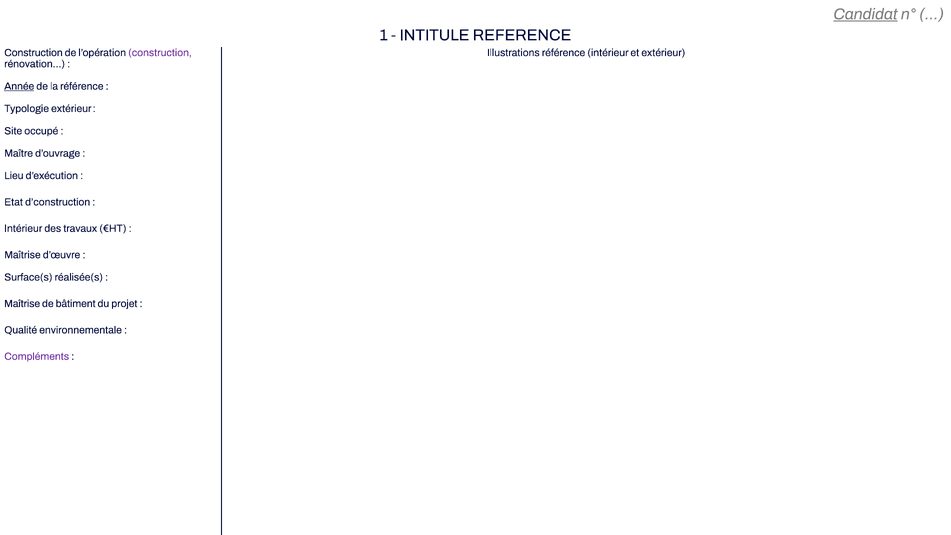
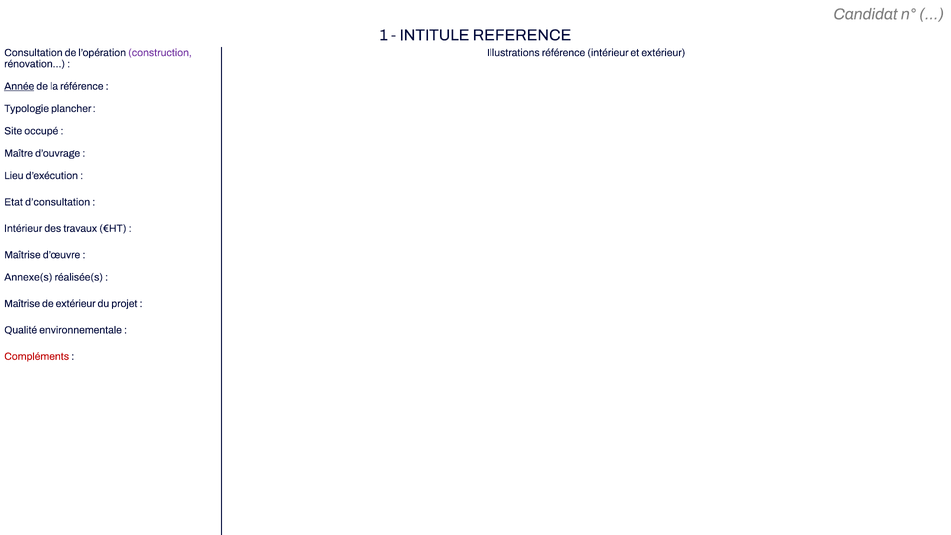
Candidat underline: present -> none
Construction at (33, 53): Construction -> Consultation
Typologie extérieur: extérieur -> plancher
d’construction: d’construction -> d’consultation
Surface(s: Surface(s -> Annexe(s
de bâtiment: bâtiment -> extérieur
Compléments colour: purple -> red
